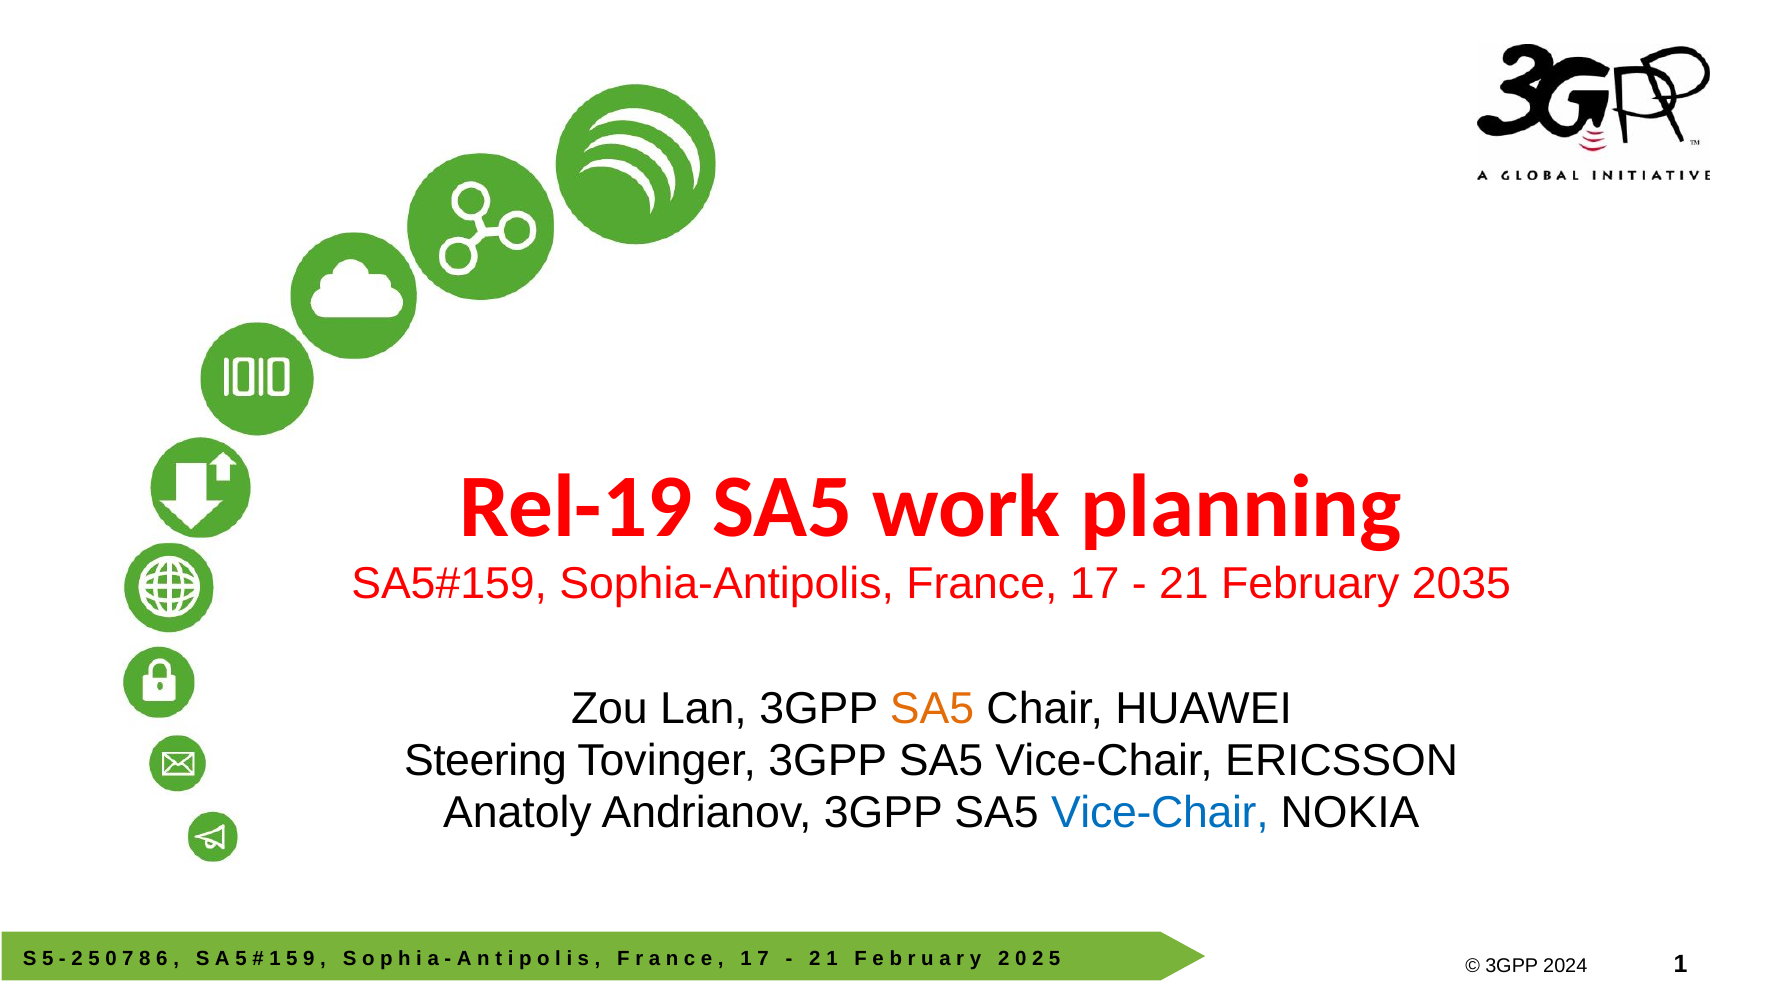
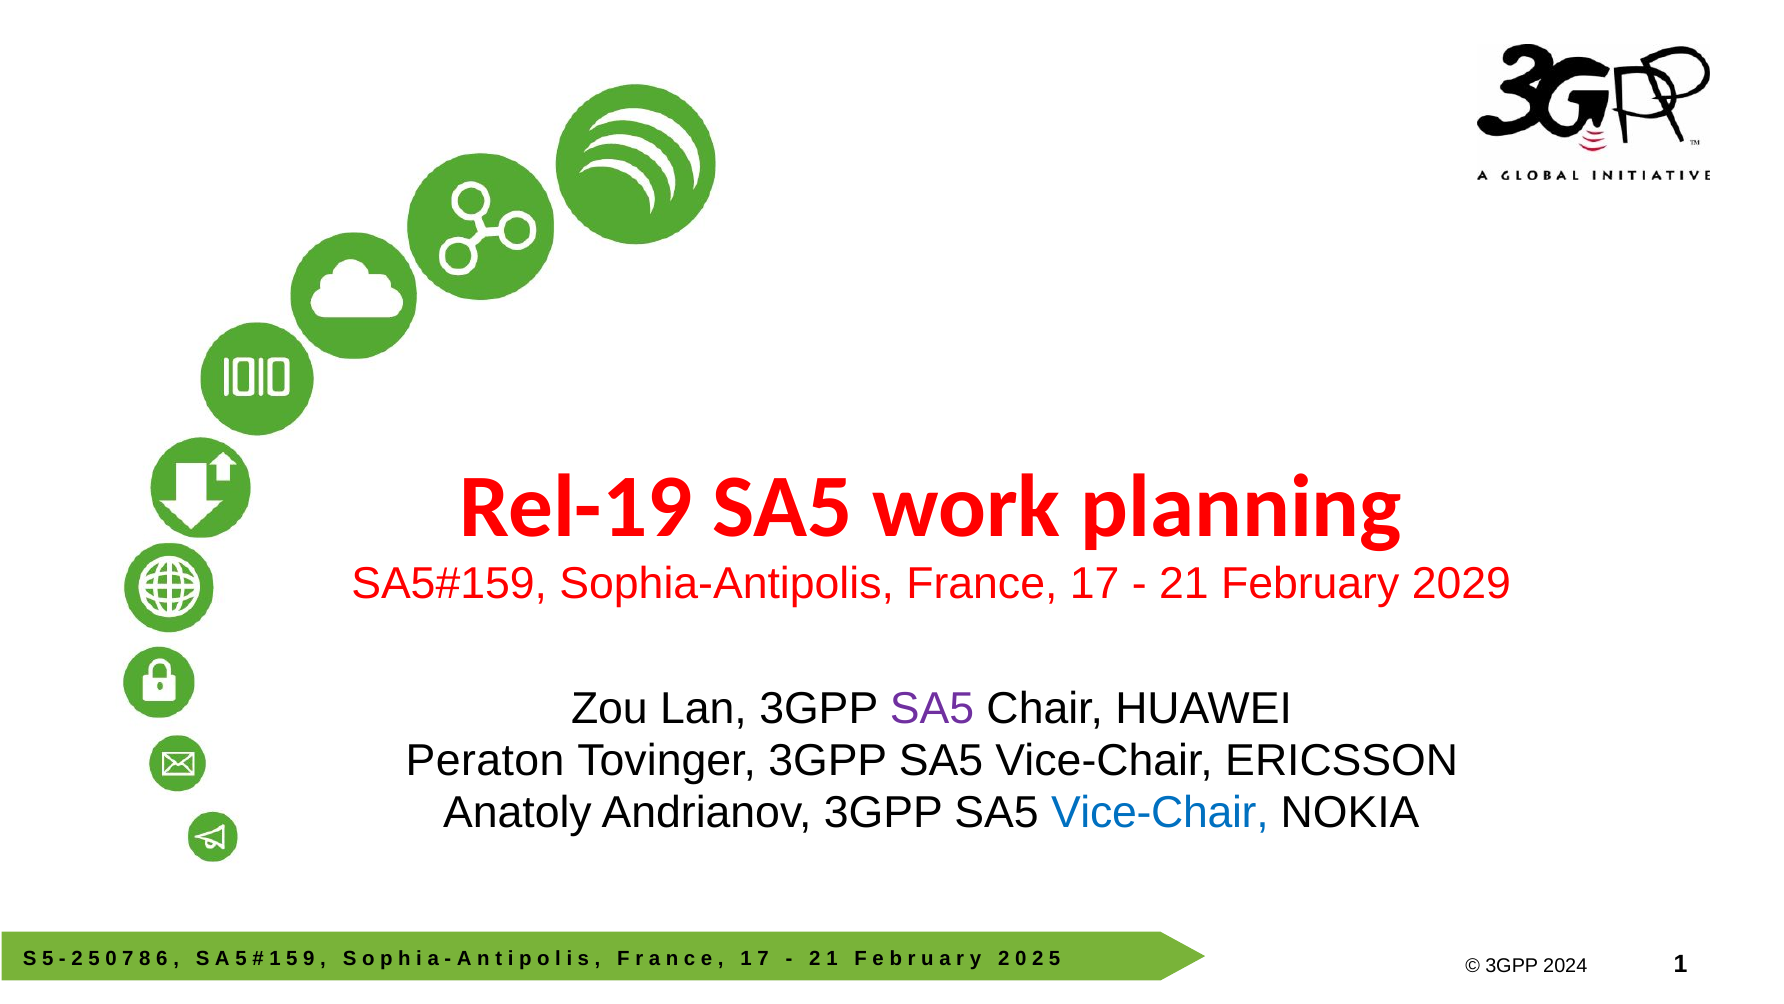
2035: 2035 -> 2029
SA5 at (932, 709) colour: orange -> purple
Steering: Steering -> Peraton
